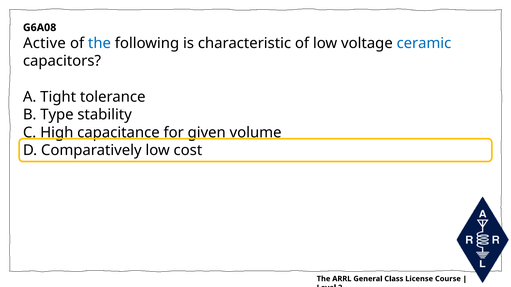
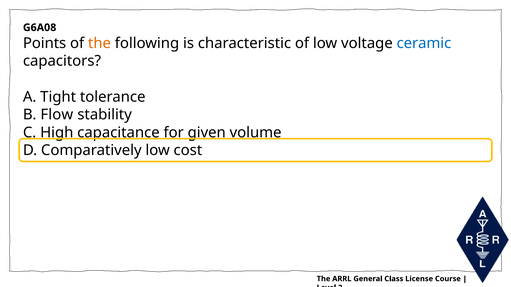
Active: Active -> Points
the at (99, 43) colour: blue -> orange
Type: Type -> Flow
